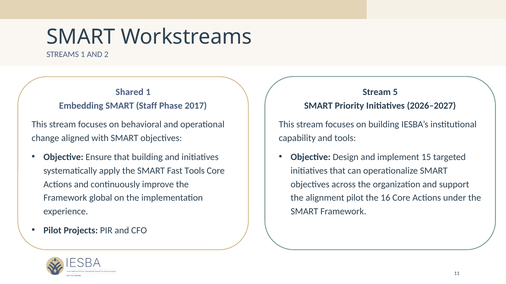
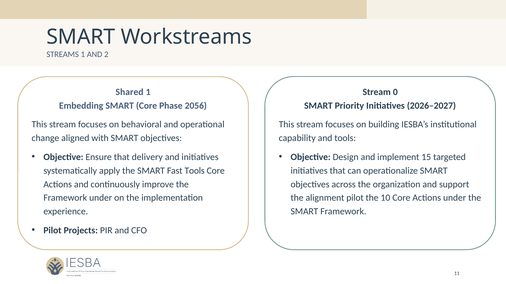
5: 5 -> 0
SMART Staff: Staff -> Core
2017: 2017 -> 2056
that building: building -> delivery
Framework global: global -> under
16: 16 -> 10
